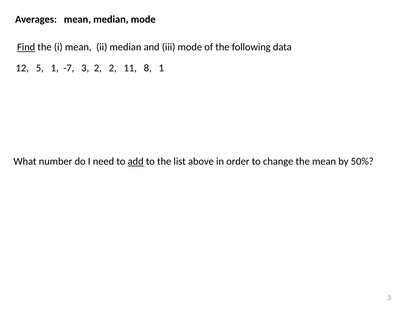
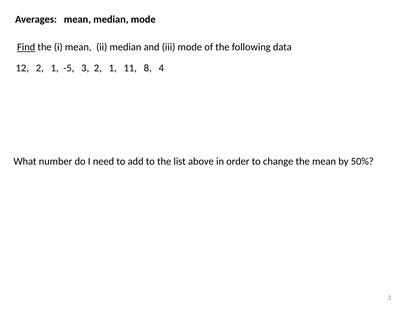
12 5: 5 -> 2
-7: -7 -> -5
3 2 2: 2 -> 1
8 1: 1 -> 4
add underline: present -> none
